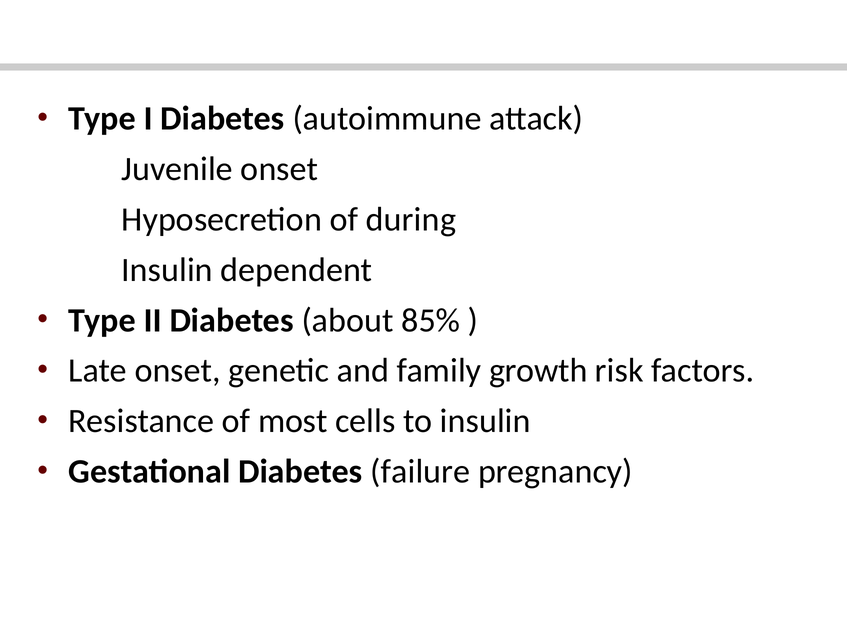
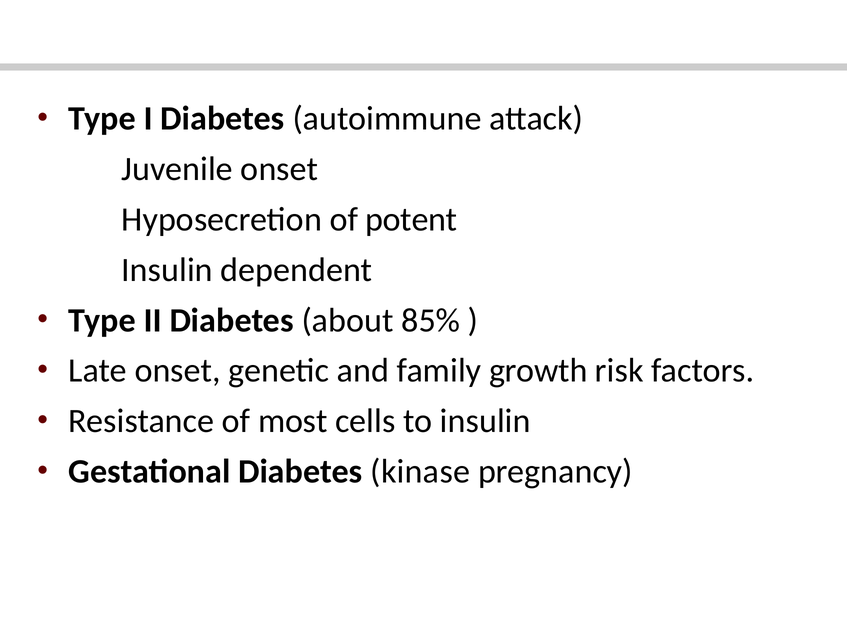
during: during -> potent
failure: failure -> kinase
